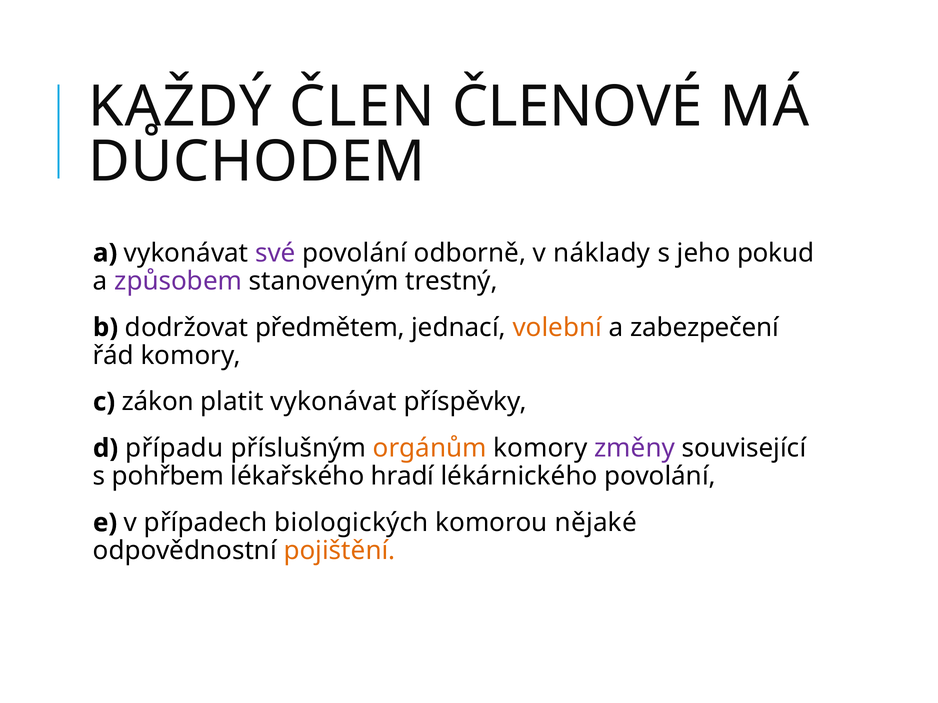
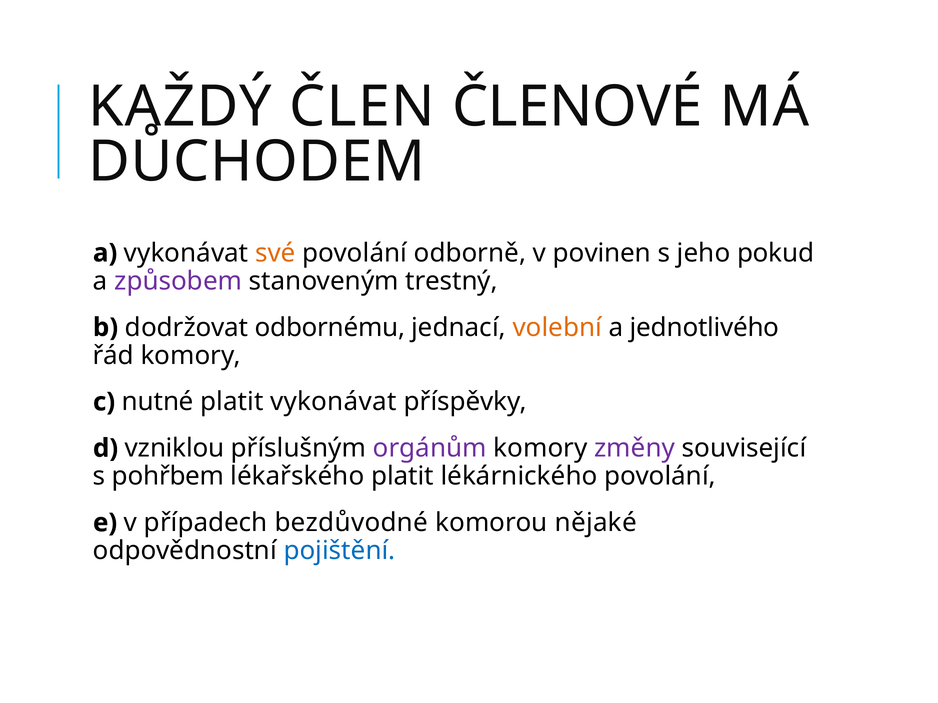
své colour: purple -> orange
náklady: náklady -> povinen
předmětem: předmětem -> odbornému
zabezpečení: zabezpečení -> jednotlivého
zákon: zákon -> nutné
případu: případu -> vzniklou
orgánům colour: orange -> purple
lékařského hradí: hradí -> platit
biologických: biologických -> bezdůvodné
pojištění colour: orange -> blue
